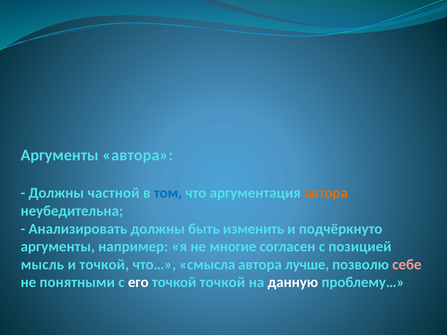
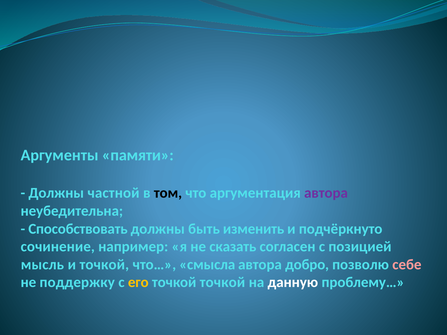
Аргументы автора: автора -> памяти
том colour: blue -> black
автора at (326, 193) colour: orange -> purple
Анализировать: Анализировать -> Способствовать
аргументы at (58, 247): аргументы -> сочинение
многие: многие -> сказать
лучше: лучше -> добро
понятными: понятными -> поддержку
его colour: white -> yellow
